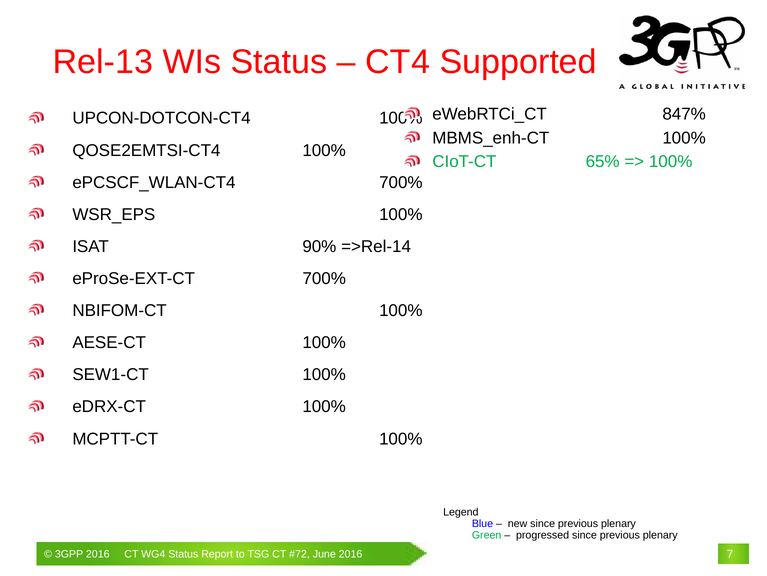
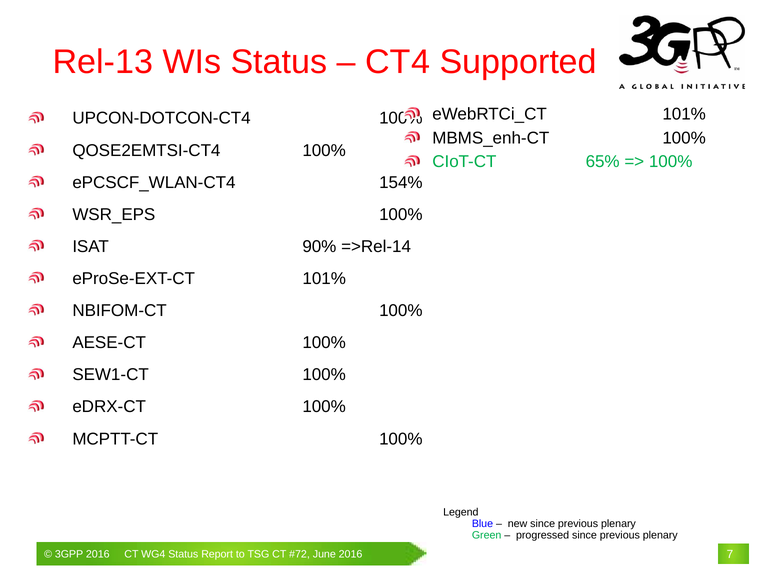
eWebRTCi_CT 847%: 847% -> 101%
ePCSCF_WLAN-CT4 700%: 700% -> 154%
eProSe-EXT-CT 700%: 700% -> 101%
